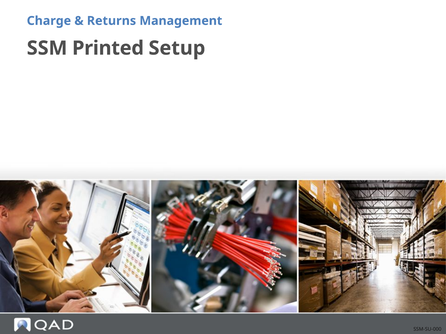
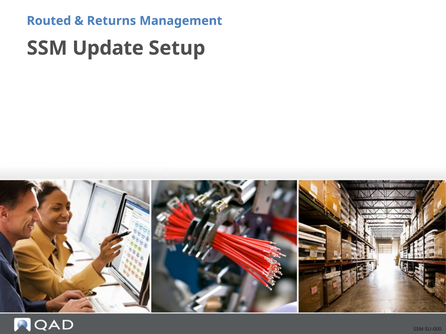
Charge: Charge -> Routed
Printed: Printed -> Update
